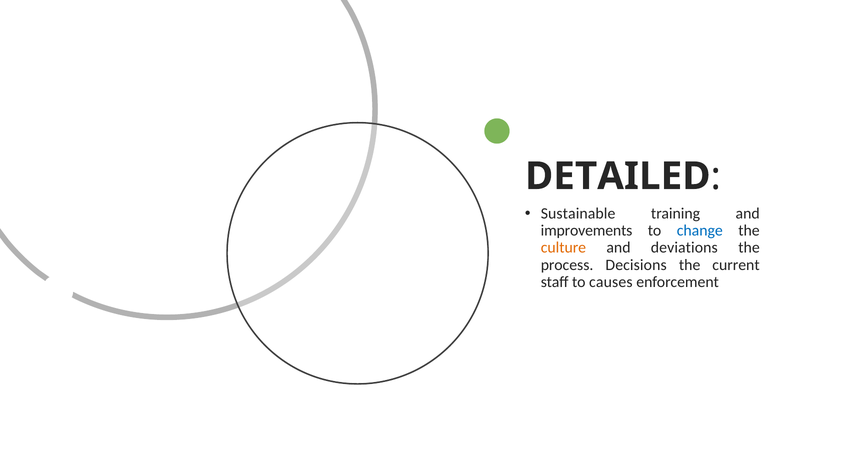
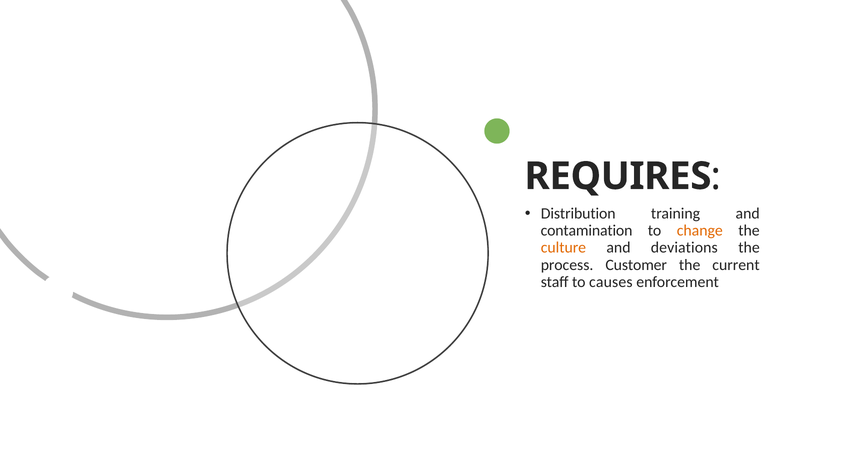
DETAILED: DETAILED -> REQUIRES
Sustainable: Sustainable -> Distribution
improvements: improvements -> contamination
change colour: blue -> orange
Decisions: Decisions -> Customer
